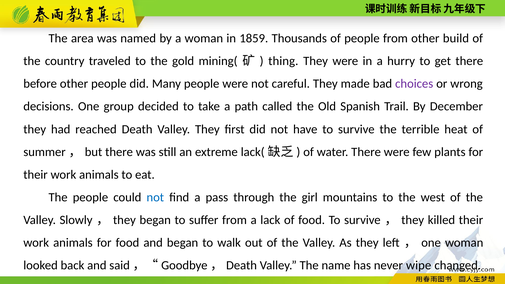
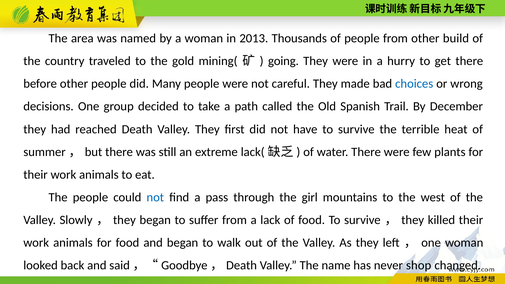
1859: 1859 -> 2013
thing: thing -> going
choices colour: purple -> blue
wipe: wipe -> shop
